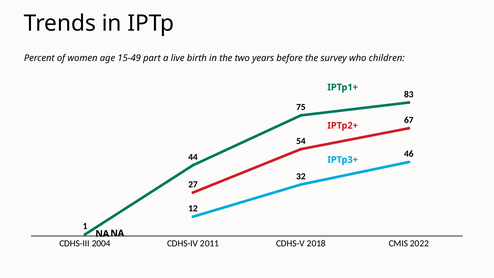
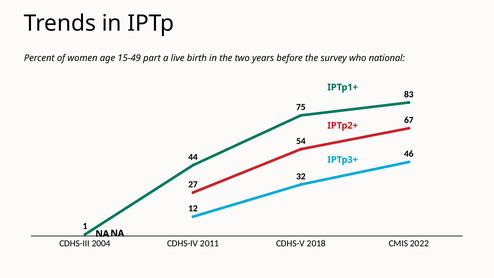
children: children -> national
